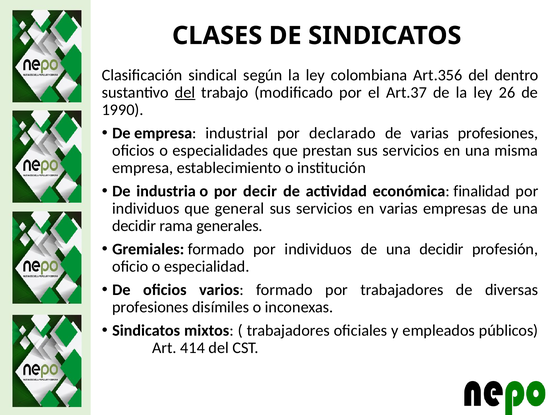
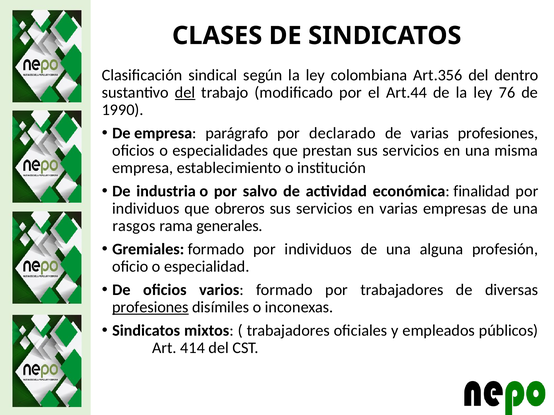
Art.37: Art.37 -> Art.44
26: 26 -> 76
industrial: industrial -> parágrafo
decir: decir -> salvo
general: general -> obreros
decidir at (134, 226): decidir -> rasgos
individuos de una decidir: decidir -> alguna
profesiones at (150, 308) underline: none -> present
